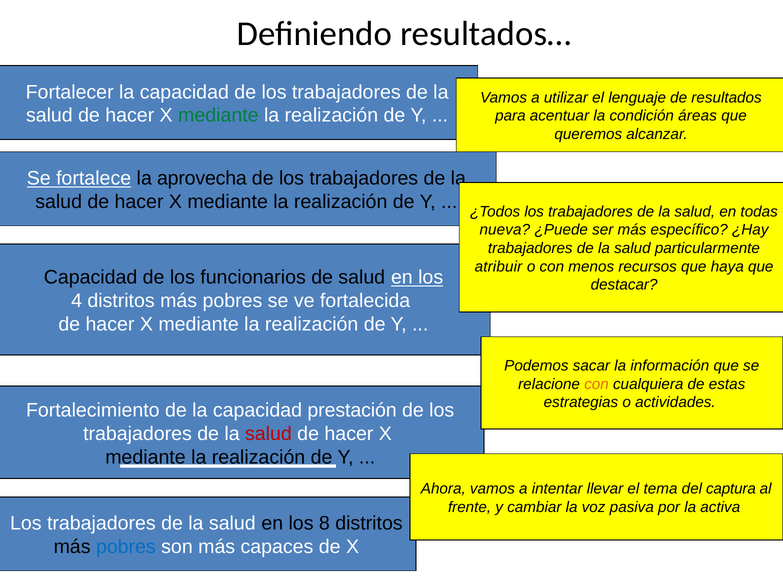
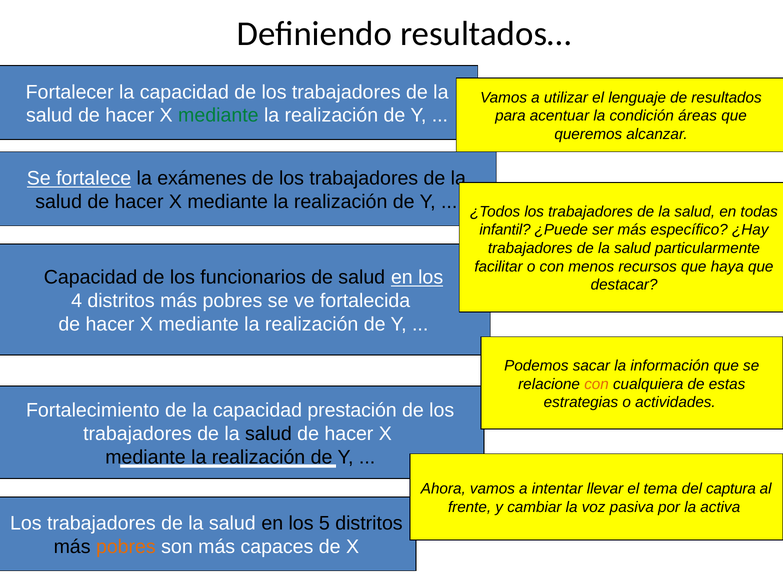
aprovecha: aprovecha -> exámenes
nueva: nueva -> infantil
atribuir: atribuir -> facilitar
salud at (268, 434) colour: red -> black
8: 8 -> 5
pobres at (126, 547) colour: blue -> orange
